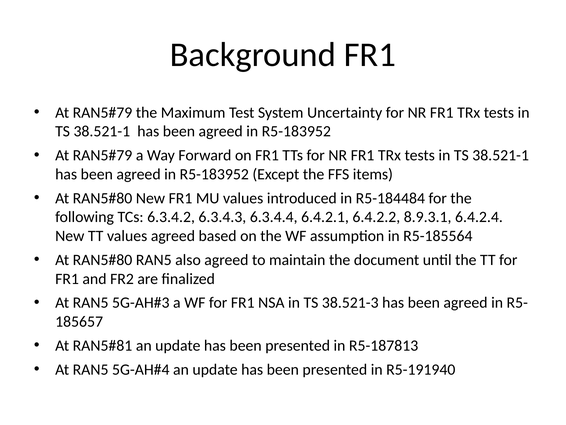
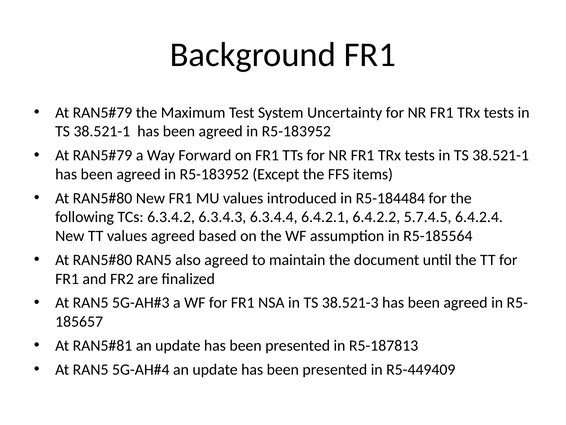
8.9.3.1: 8.9.3.1 -> 5.7.4.5
R5-191940: R5-191940 -> R5-449409
